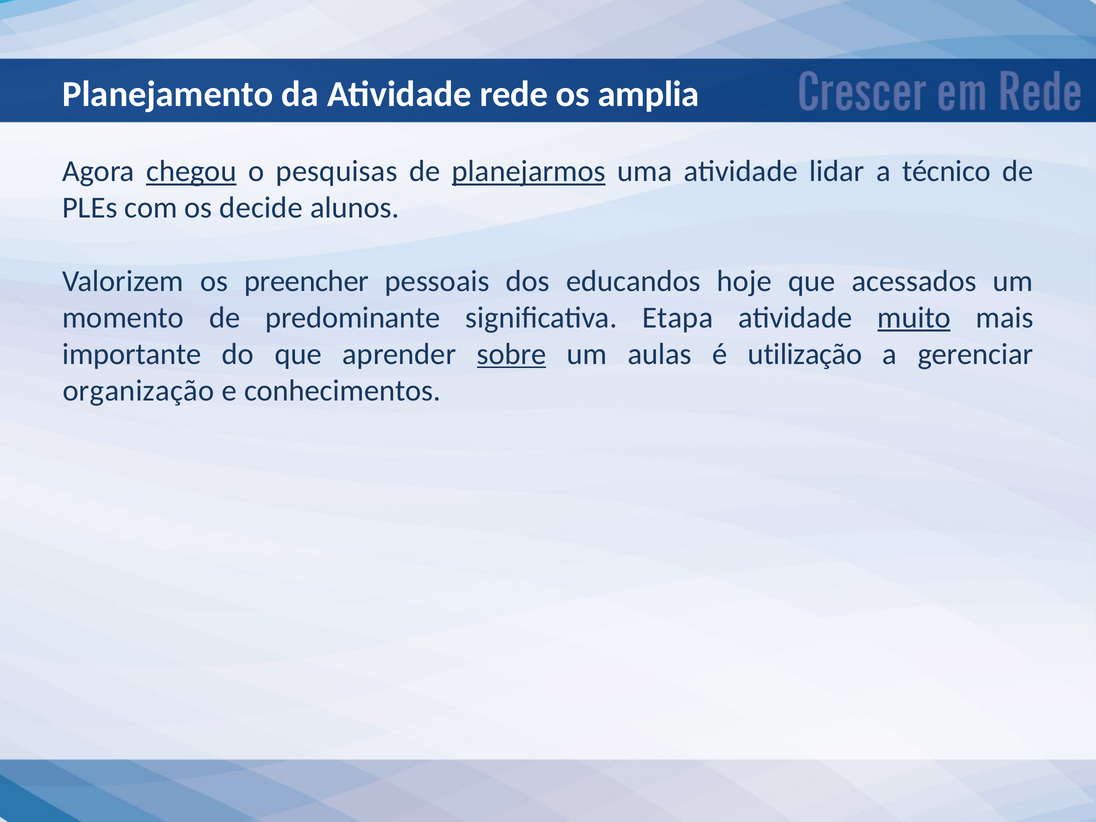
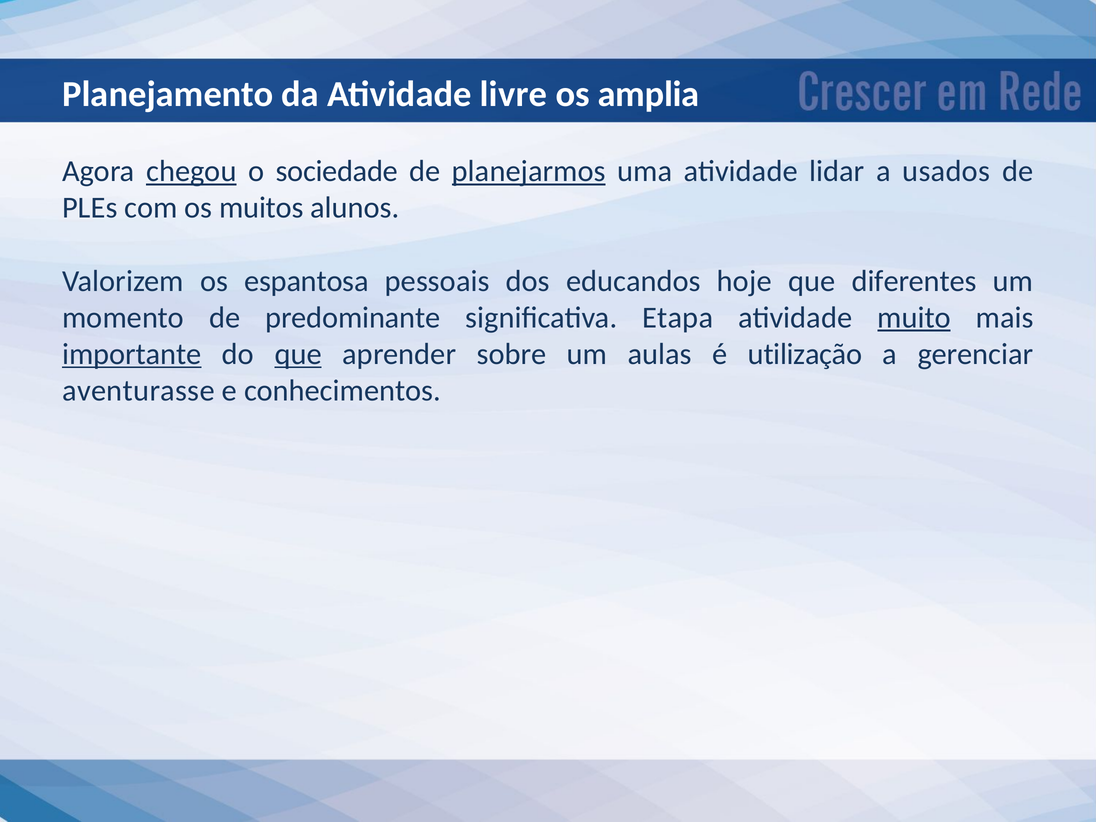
rede: rede -> livre
pesquisas: pesquisas -> sociedade
técnico: técnico -> usados
decide: decide -> muitos
preencher: preencher -> espantosa
acessados: acessados -> diferentes
importante underline: none -> present
que at (298, 354) underline: none -> present
sobre underline: present -> none
organização: organização -> aventurasse
